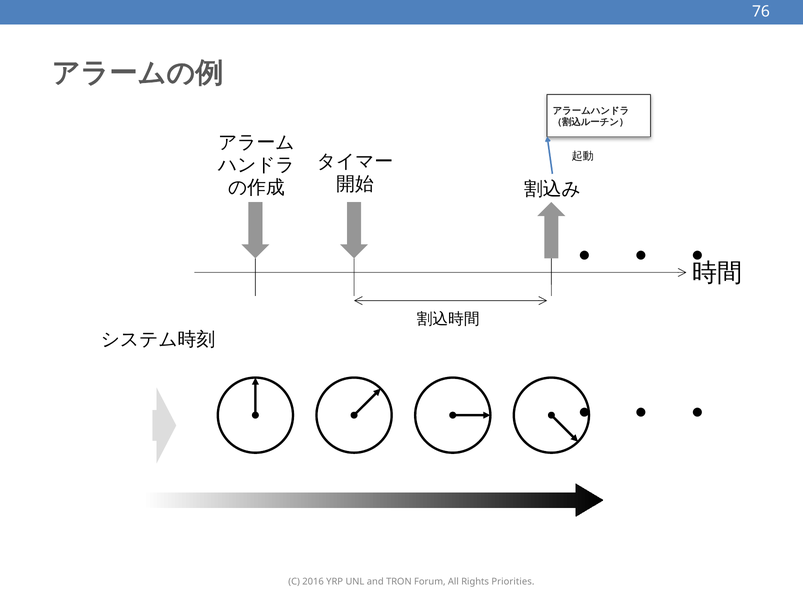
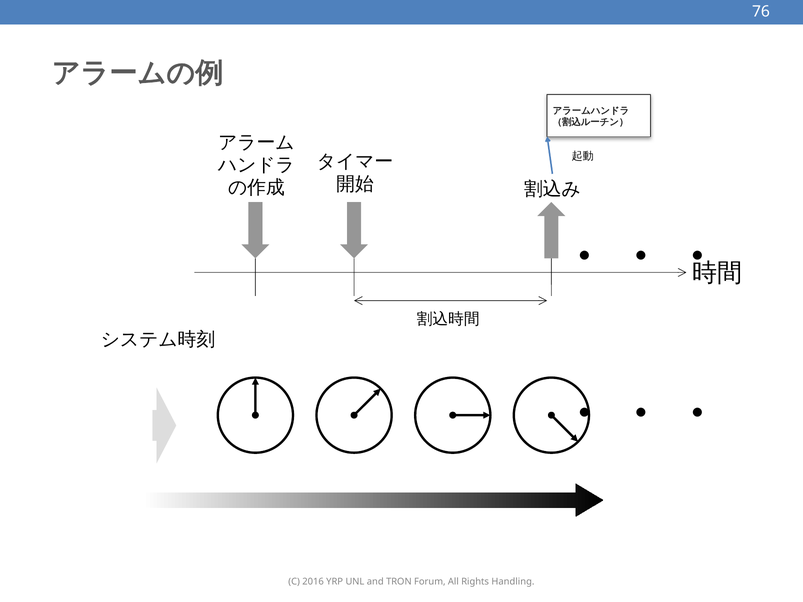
Priorities: Priorities -> Handling
